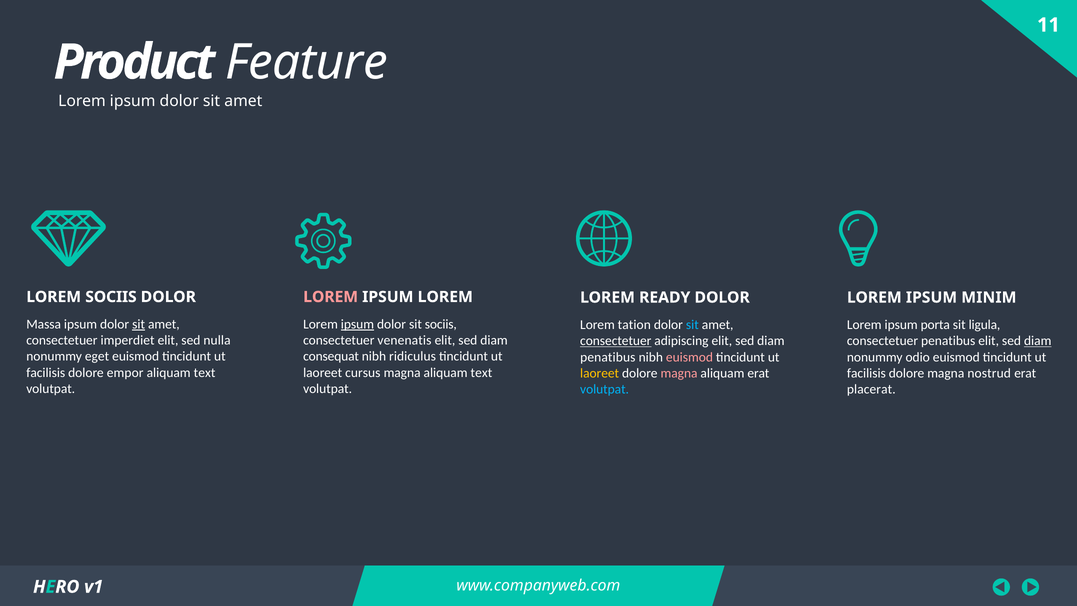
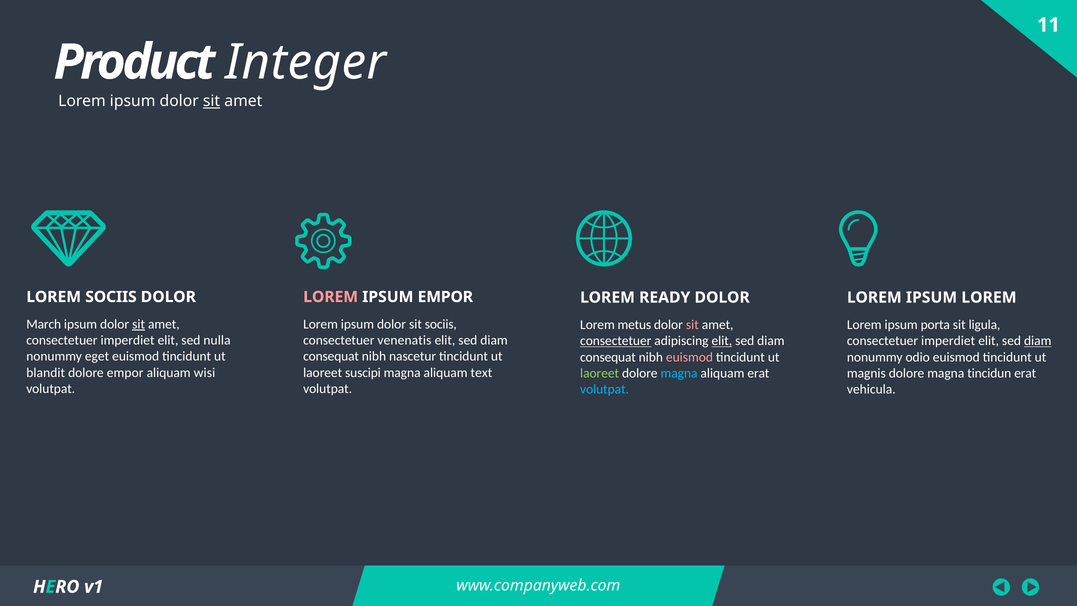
Feature: Feature -> Integer
sit at (212, 101) underline: none -> present
IPSUM LOREM: LOREM -> EMPOR
IPSUM MINIM: MINIM -> LOREM
Massa: Massa -> March
ipsum at (357, 324) underline: present -> none
tation: tation -> metus
sit at (692, 325) colour: light blue -> pink
elit at (722, 341) underline: none -> present
penatibus at (948, 341): penatibus -> imperdiet
ridiculus: ridiculus -> nascetur
penatibus at (608, 357): penatibus -> consequat
facilisis at (46, 373): facilisis -> blandit
text at (205, 373): text -> wisi
cursus: cursus -> suscipi
laoreet at (600, 373) colour: yellow -> light green
magna at (679, 373) colour: pink -> light blue
facilisis at (866, 373): facilisis -> magnis
nostrud: nostrud -> tincidun
placerat: placerat -> vehicula
